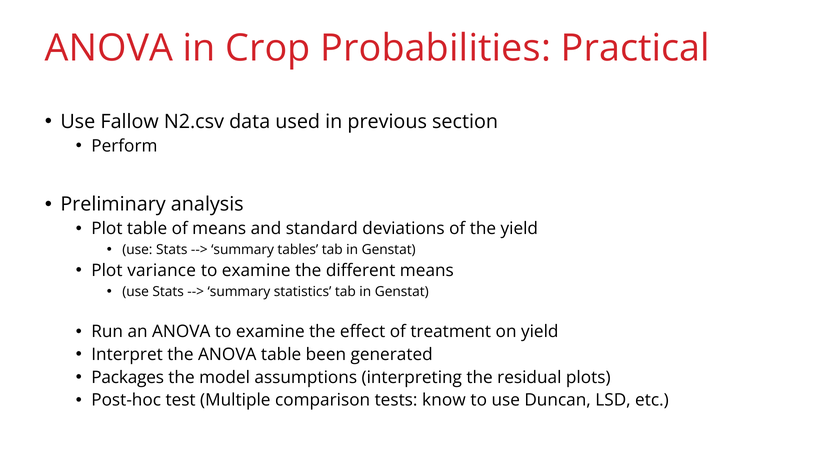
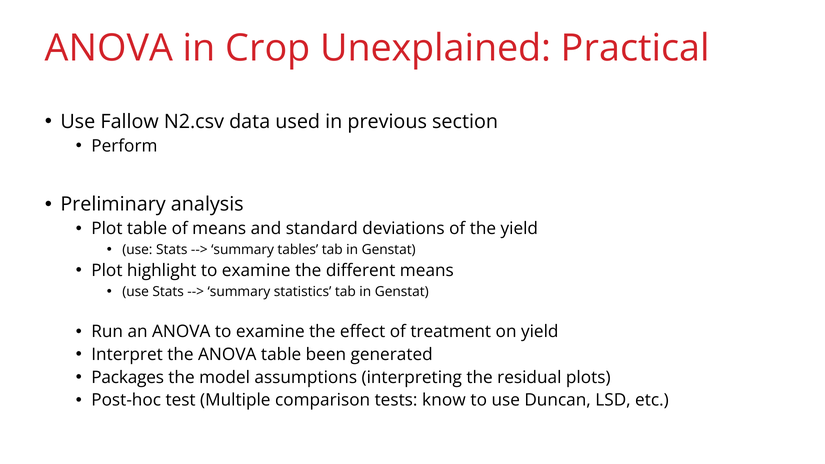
Probabilities: Probabilities -> Unexplained
variance: variance -> highlight
